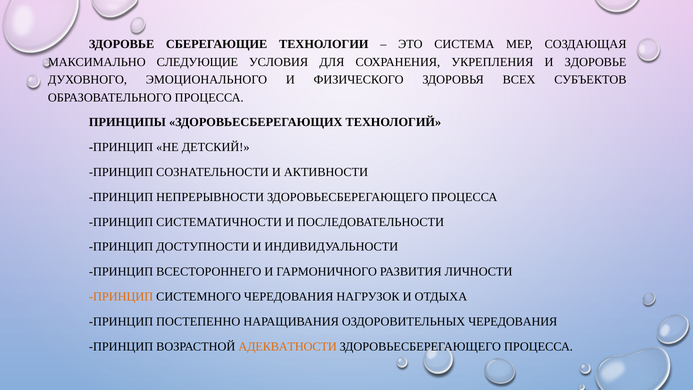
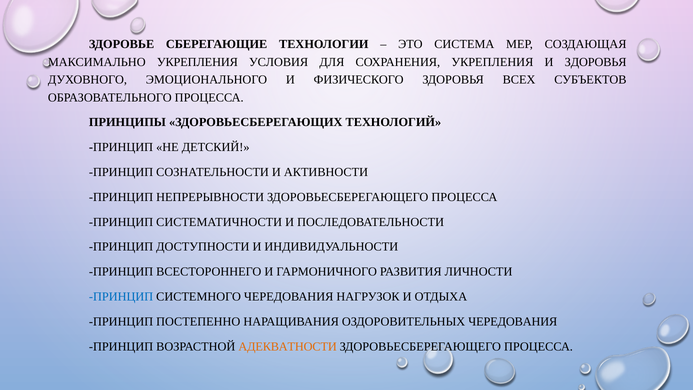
МАКСИМАЛЬНО СЛЕДУЮЩИЕ: СЛЕДУЮЩИЕ -> УКРЕПЛЕНИЯ
И ЗДОРОВЬЕ: ЗДОРОВЬЕ -> ЗДОРОВЬЯ
ПРИНЦИП at (121, 297) colour: orange -> blue
